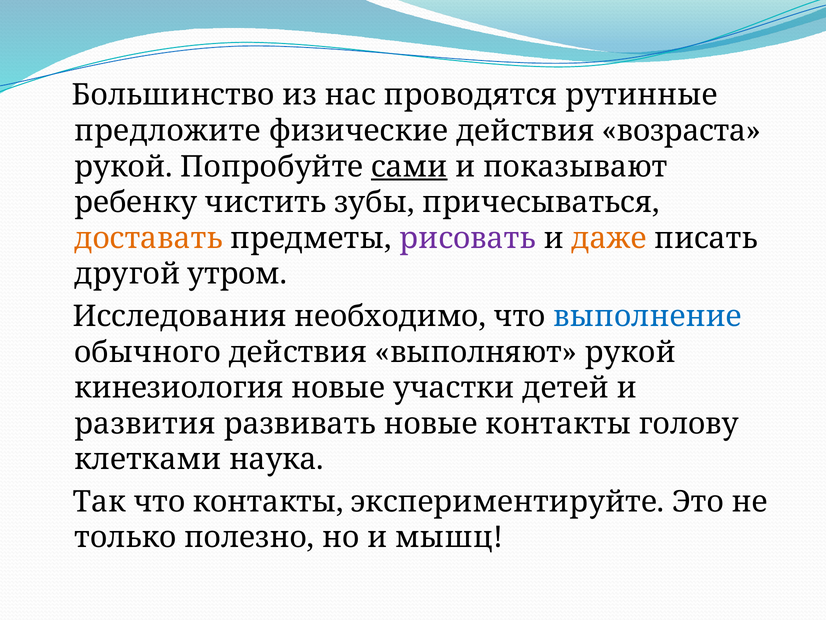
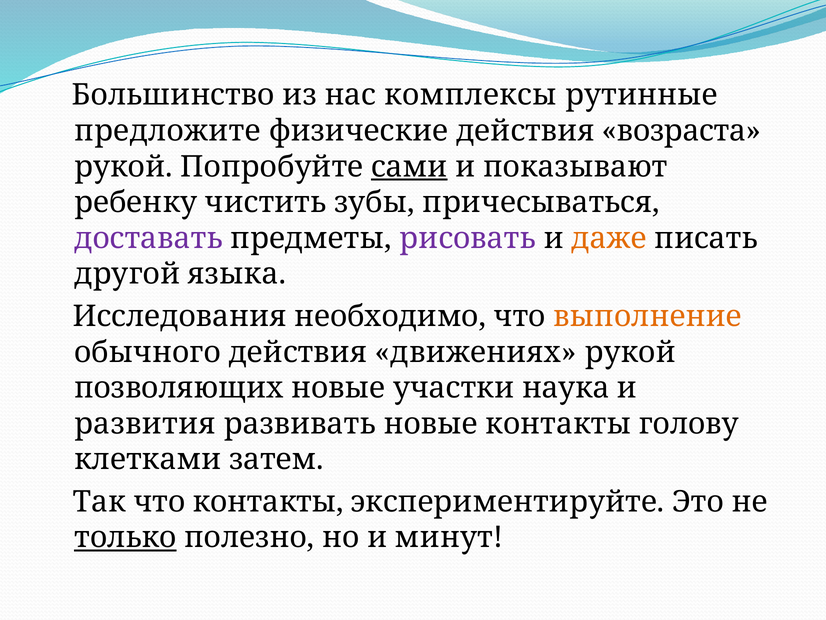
проводятся: проводятся -> комплексы
доставать colour: orange -> purple
утром: утром -> языка
выполнение colour: blue -> orange
выполняют: выполняют -> движениях
кинезиология: кинезиология -> позволяющих
детей: детей -> наука
наука: наука -> затем
только underline: none -> present
мышц: мышц -> минут
